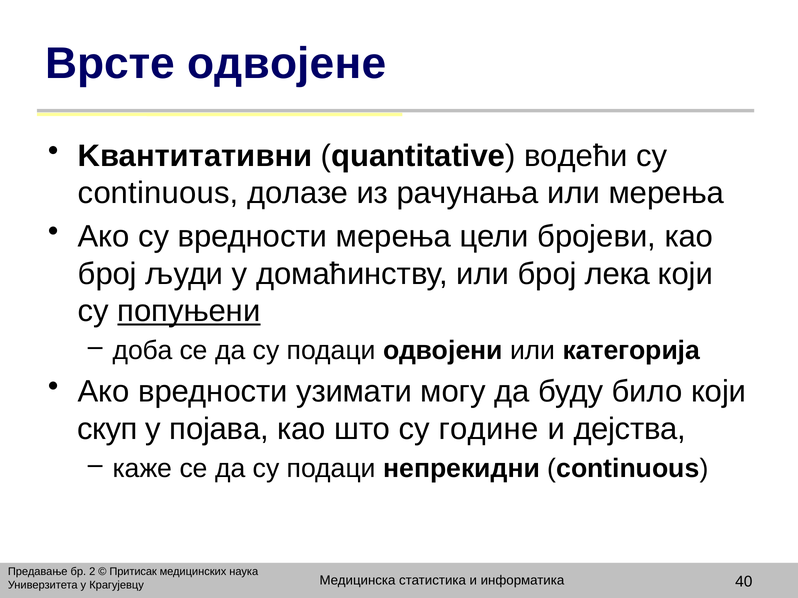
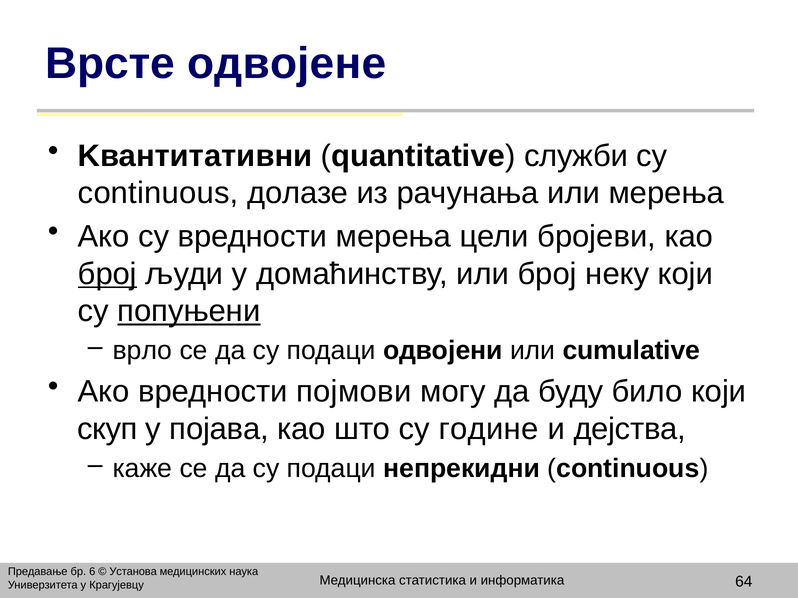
водећи: водећи -> служби
број at (107, 274) underline: none -> present
лека: лека -> неку
доба: доба -> врло
категорија: категорија -> cumulative
узимати: узимати -> појмови
2: 2 -> 6
Притисак: Притисак -> Установа
40: 40 -> 64
